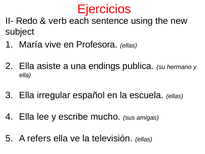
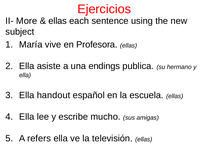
Redo: Redo -> More
verb at (58, 21): verb -> ellas
irregular: irregular -> handout
